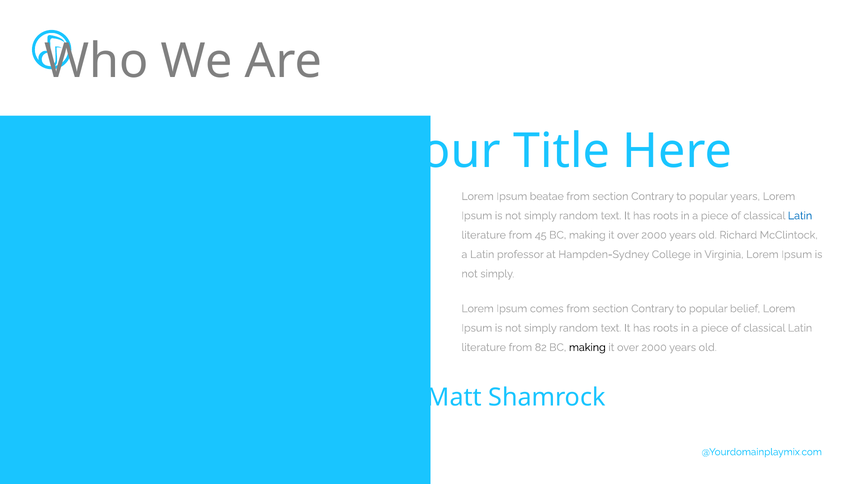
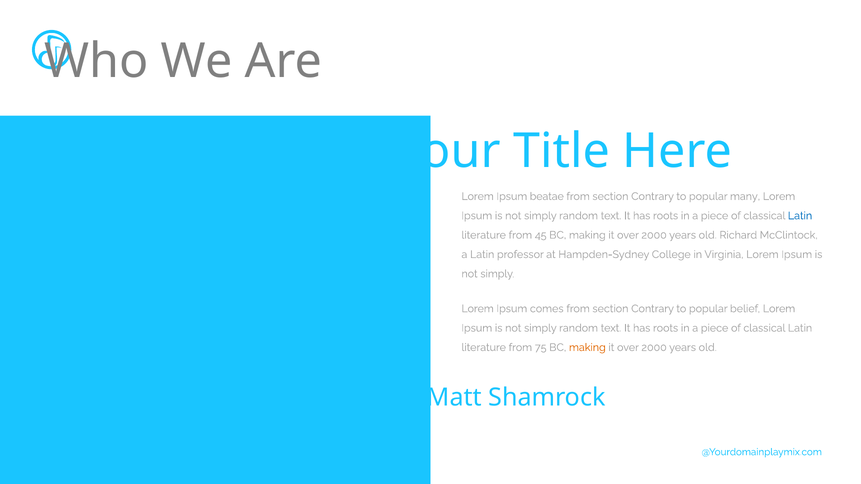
popular years: years -> many
82: 82 -> 75
making at (587, 348) colour: black -> orange
